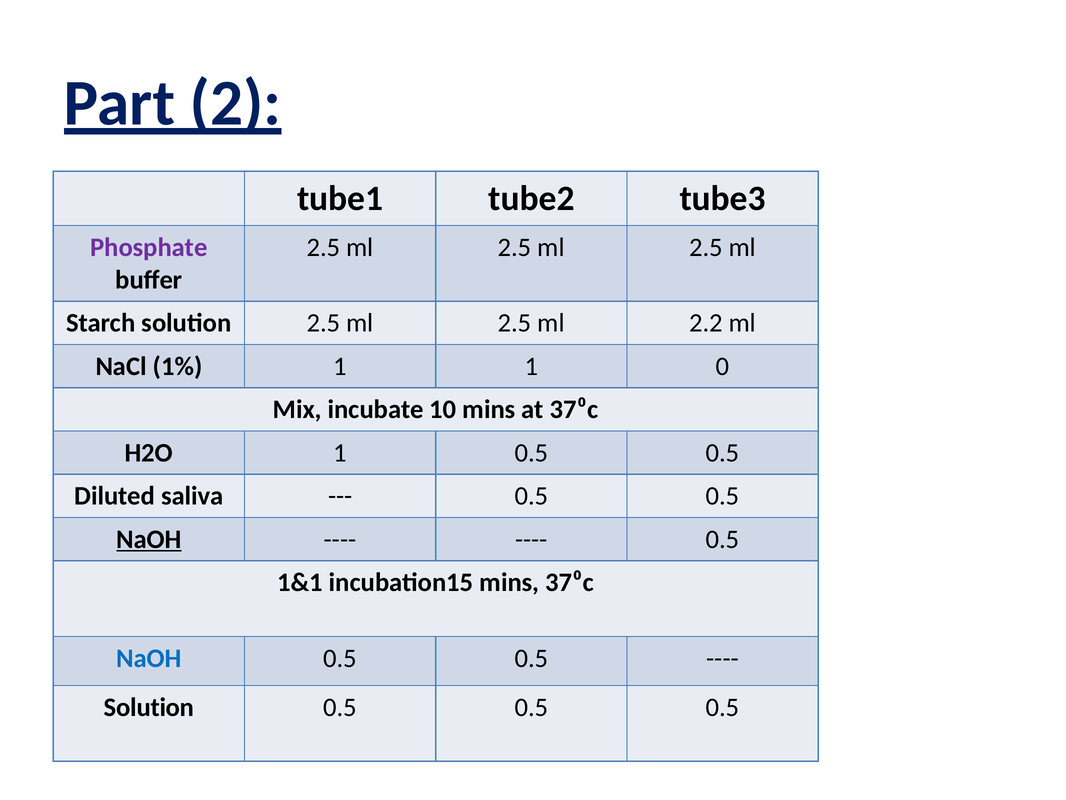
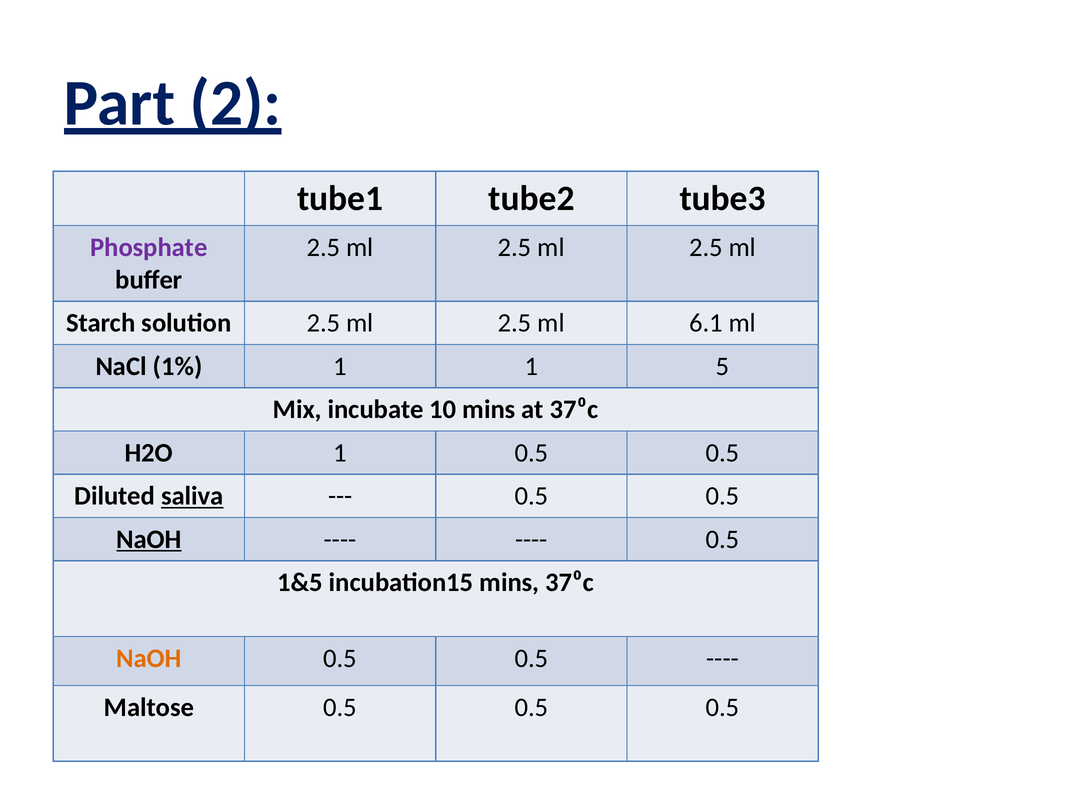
2.2: 2.2 -> 6.1
0: 0 -> 5
saliva underline: none -> present
1&1: 1&1 -> 1&5
NaOH at (149, 658) colour: blue -> orange
Solution at (149, 707): Solution -> Maltose
